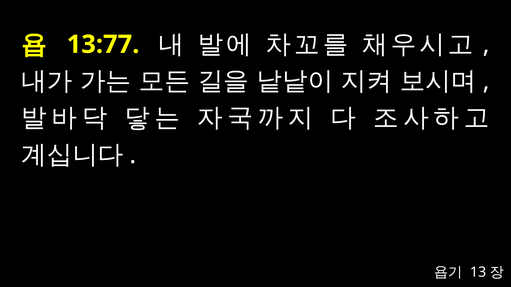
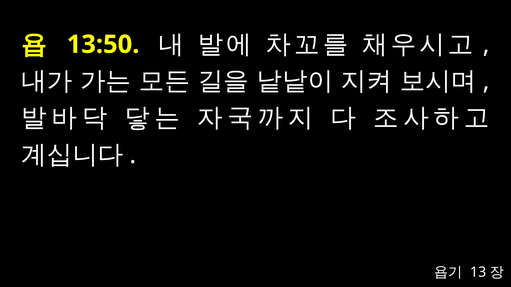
13:77: 13:77 -> 13:50
